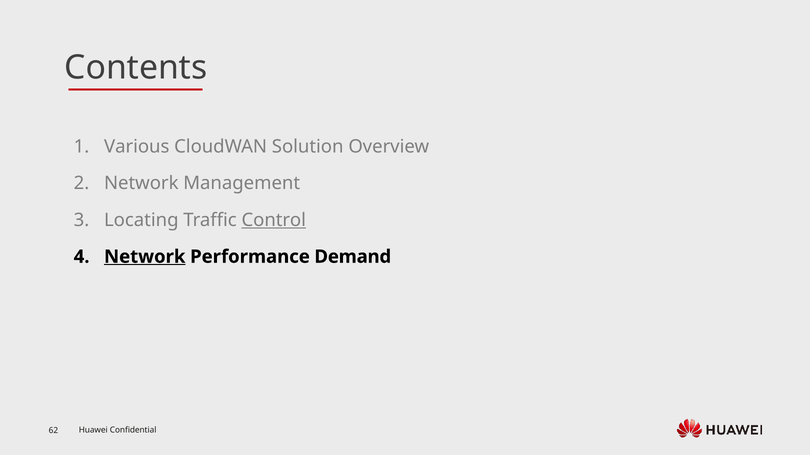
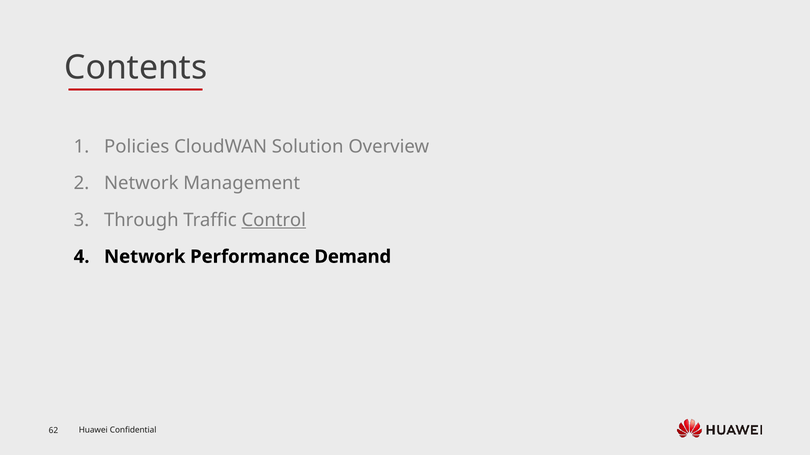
Various: Various -> Policies
Locating: Locating -> Through
Network at (145, 257) underline: present -> none
